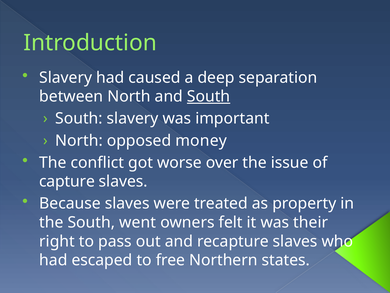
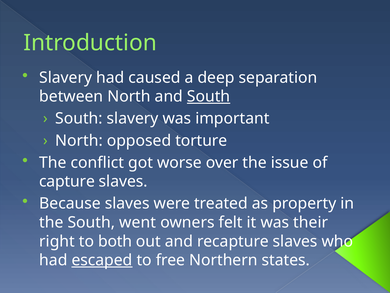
money: money -> torture
pass: pass -> both
escaped underline: none -> present
